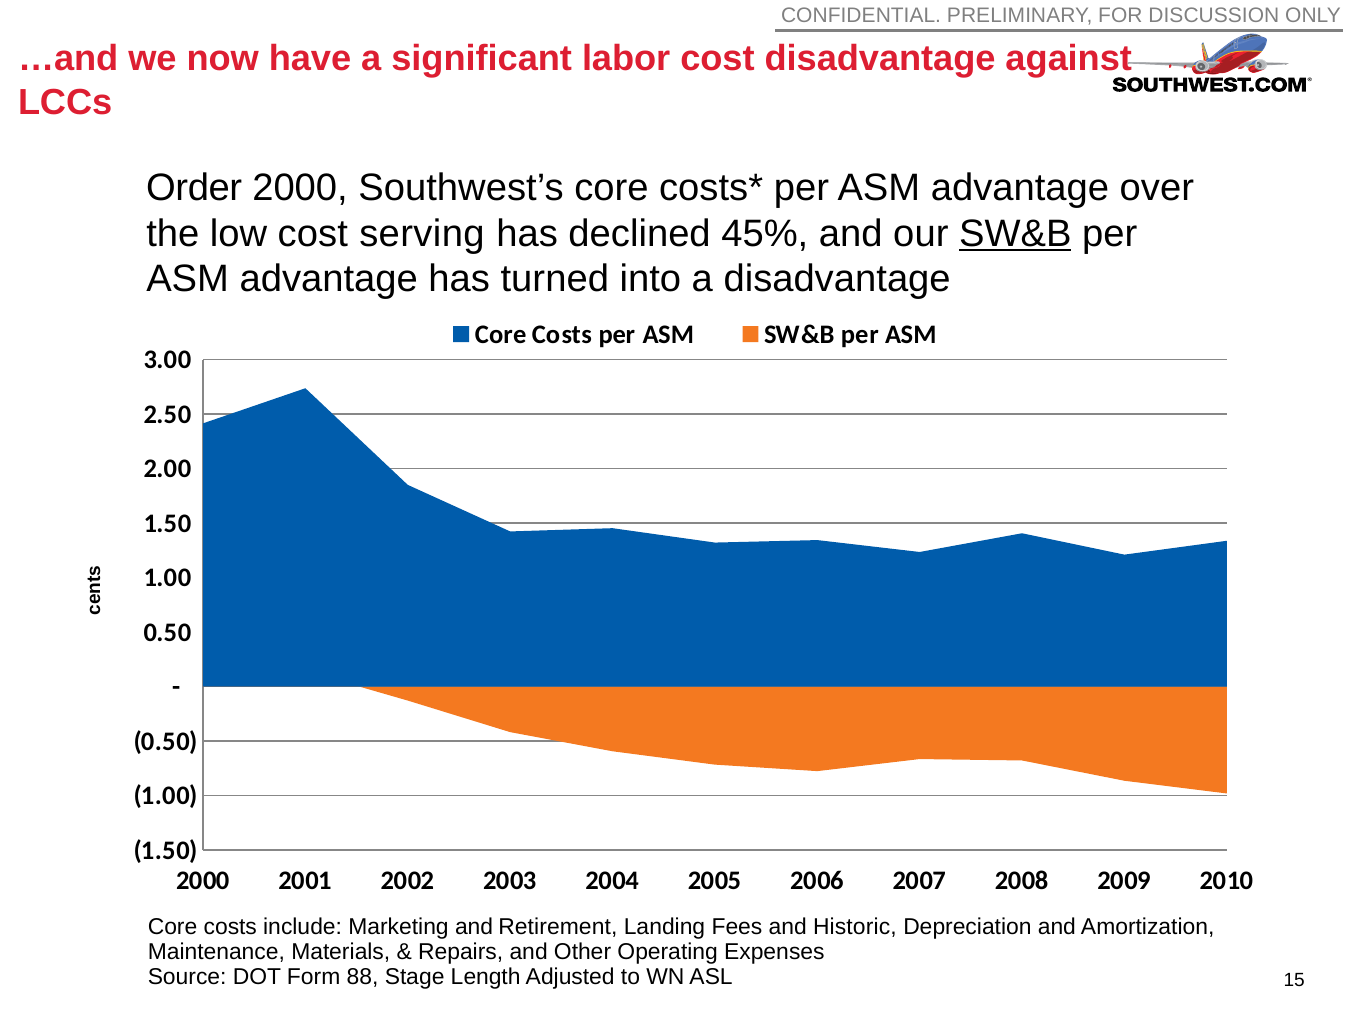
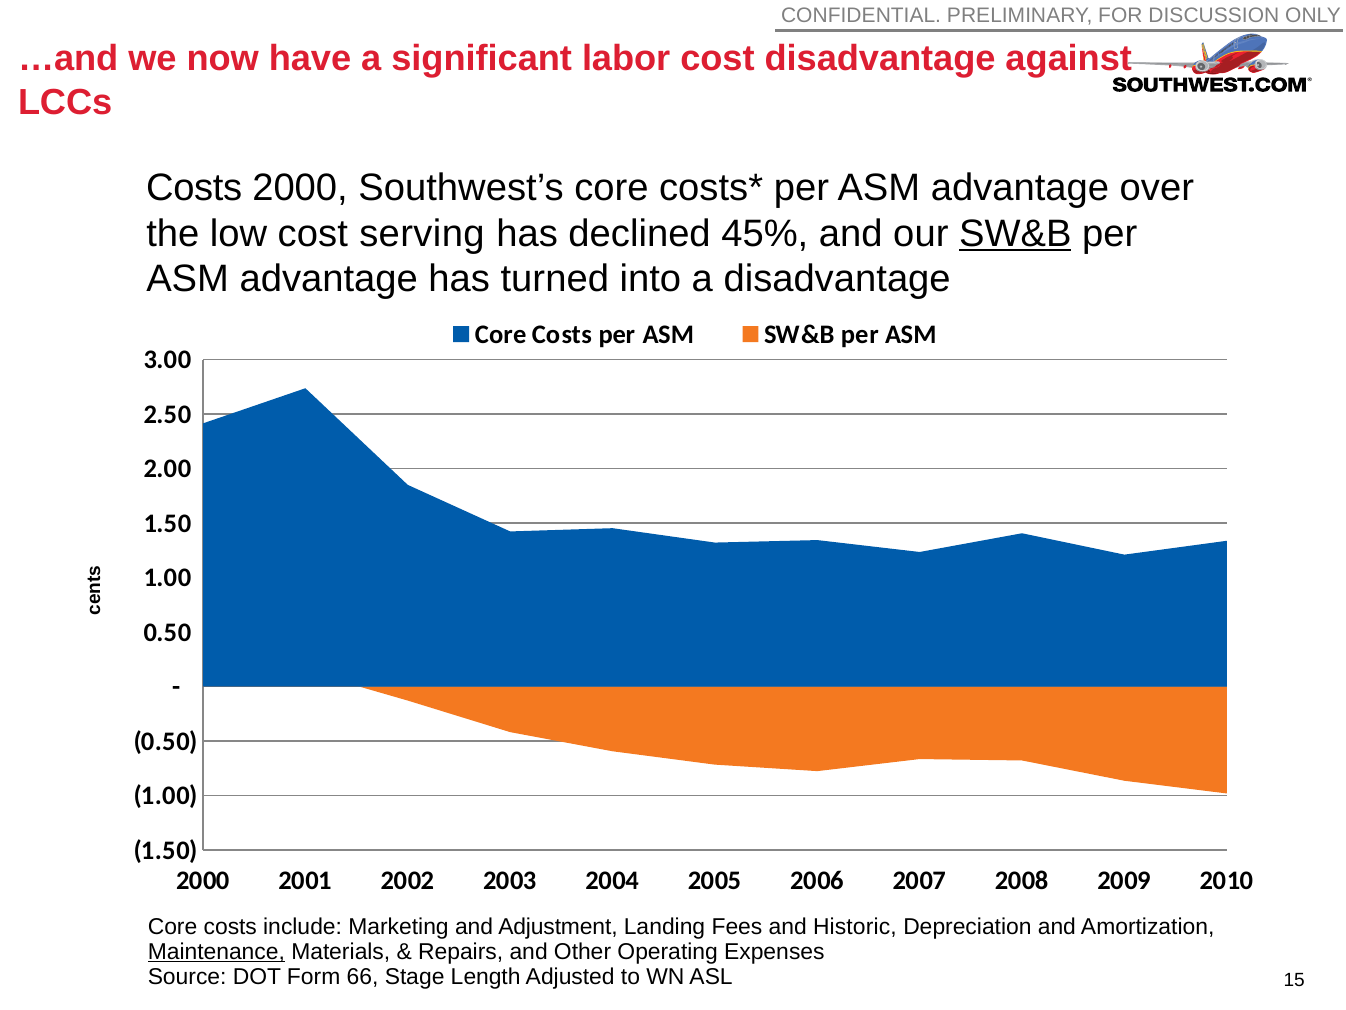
Order at (194, 188): Order -> Costs
Retirement: Retirement -> Adjustment
Maintenance underline: none -> present
88: 88 -> 66
